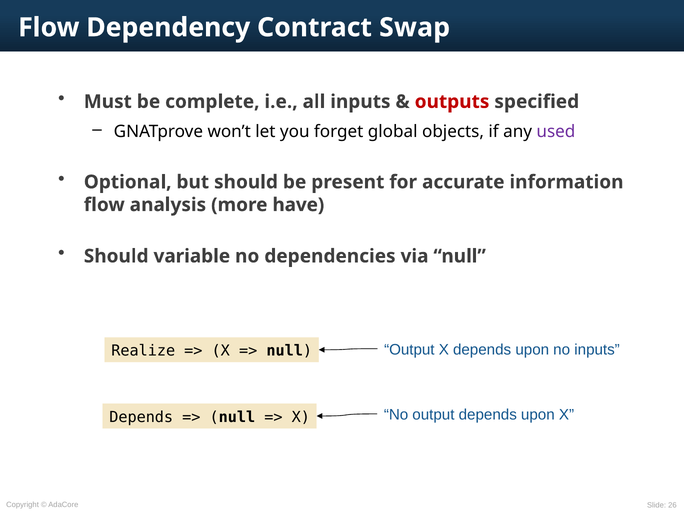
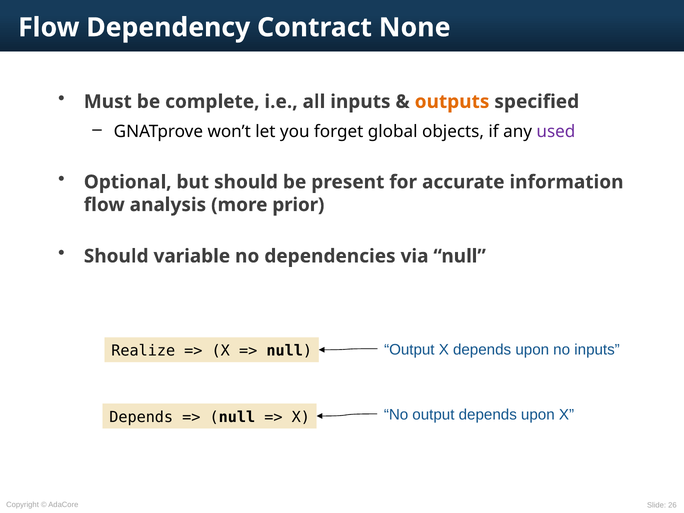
Swap: Swap -> None
outputs colour: red -> orange
have: have -> prior
